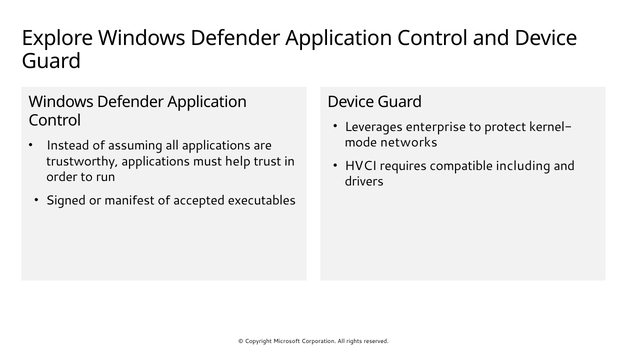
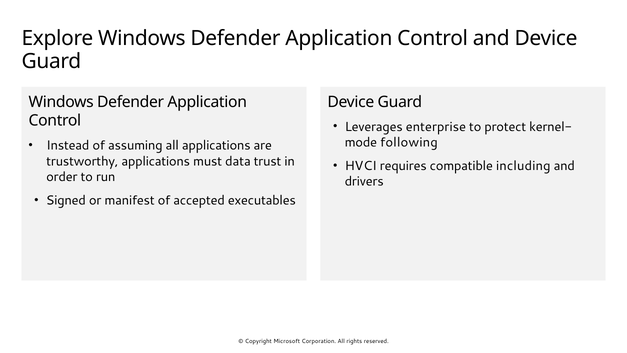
networks: networks -> following
help: help -> data
